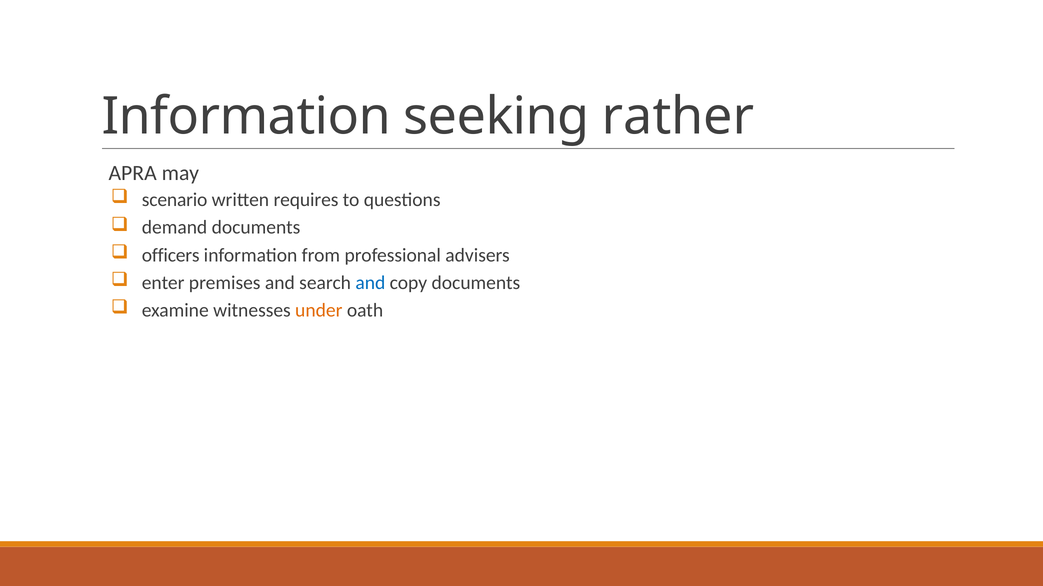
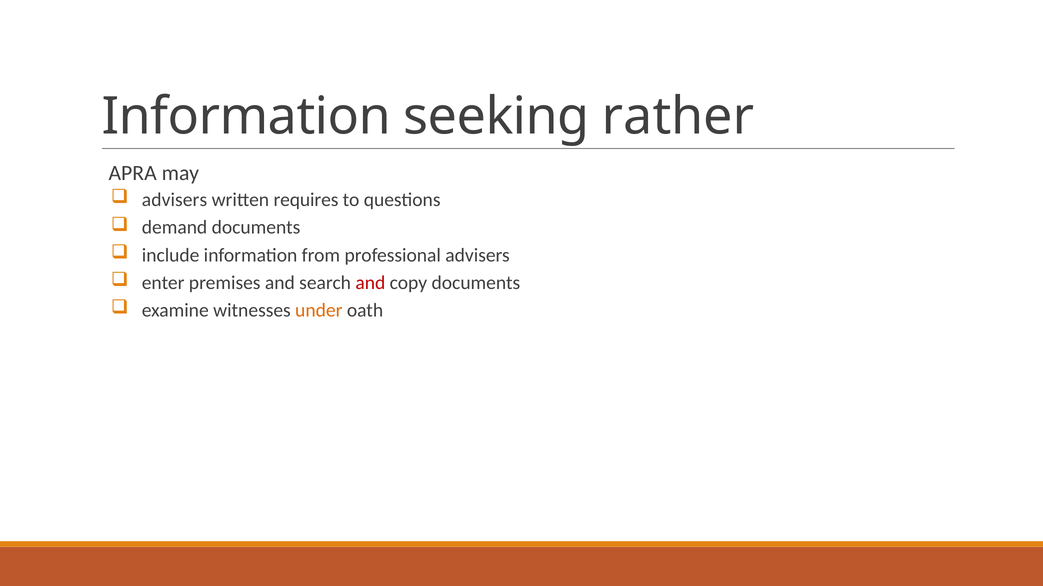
scenario at (175, 200): scenario -> advisers
officers: officers -> include
and at (370, 283) colour: blue -> red
